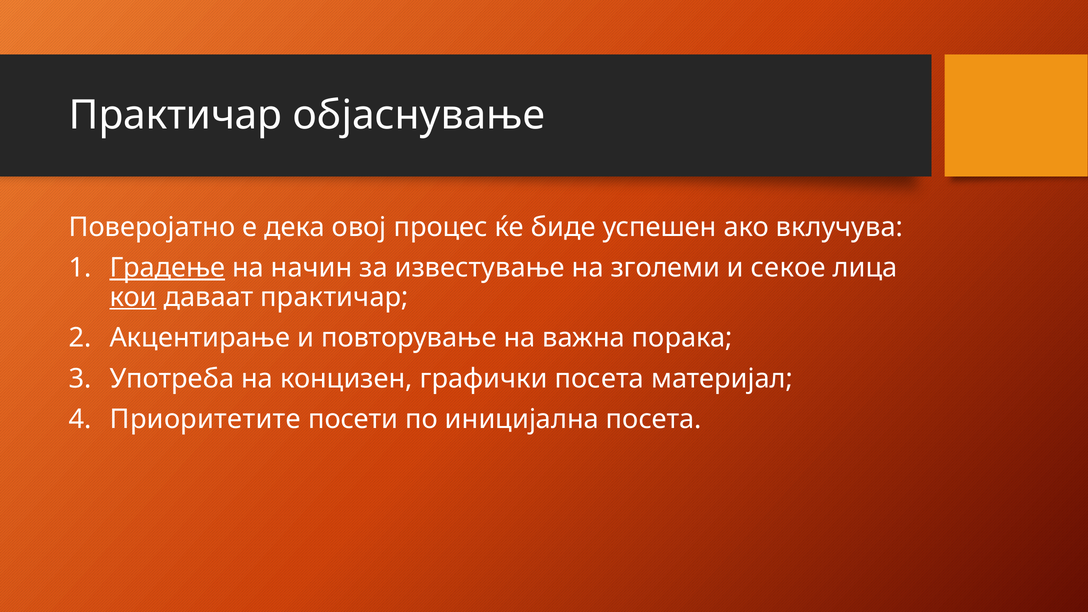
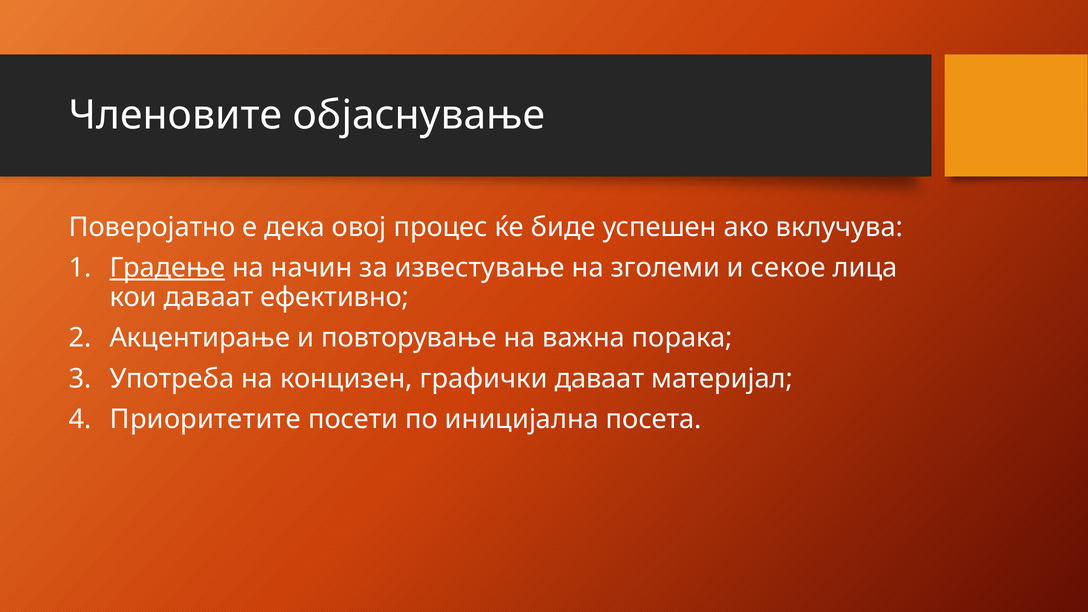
Практичар at (176, 115): Практичар -> Членовите
кои underline: present -> none
даваат практичар: практичар -> ефективно
графички посета: посета -> даваат
